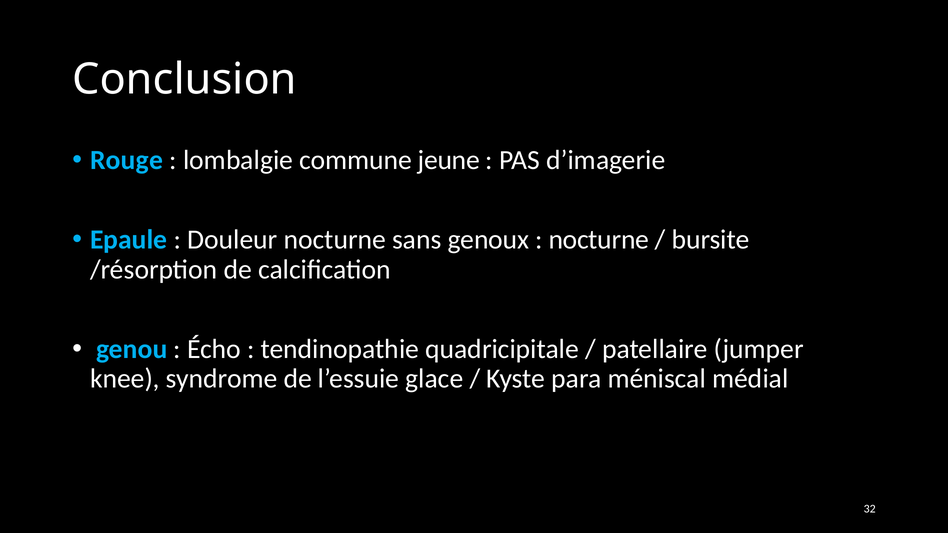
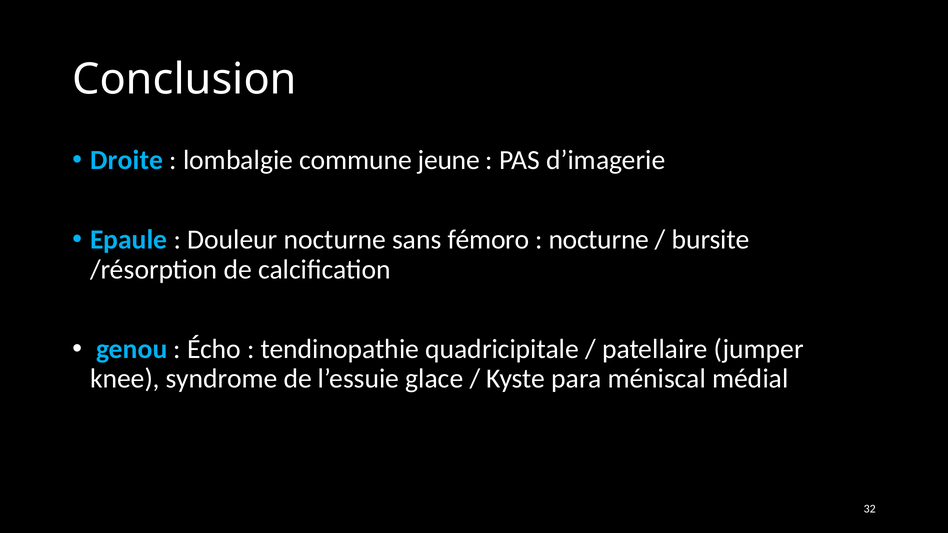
Rouge: Rouge -> Droite
genoux: genoux -> fémoro
